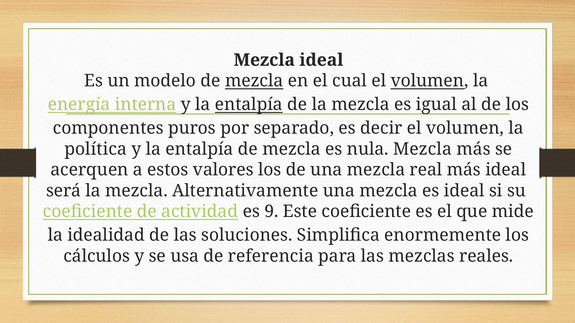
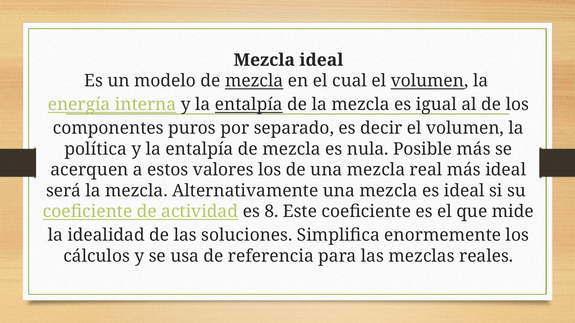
nula Mezcla: Mezcla -> Posible
9: 9 -> 8
